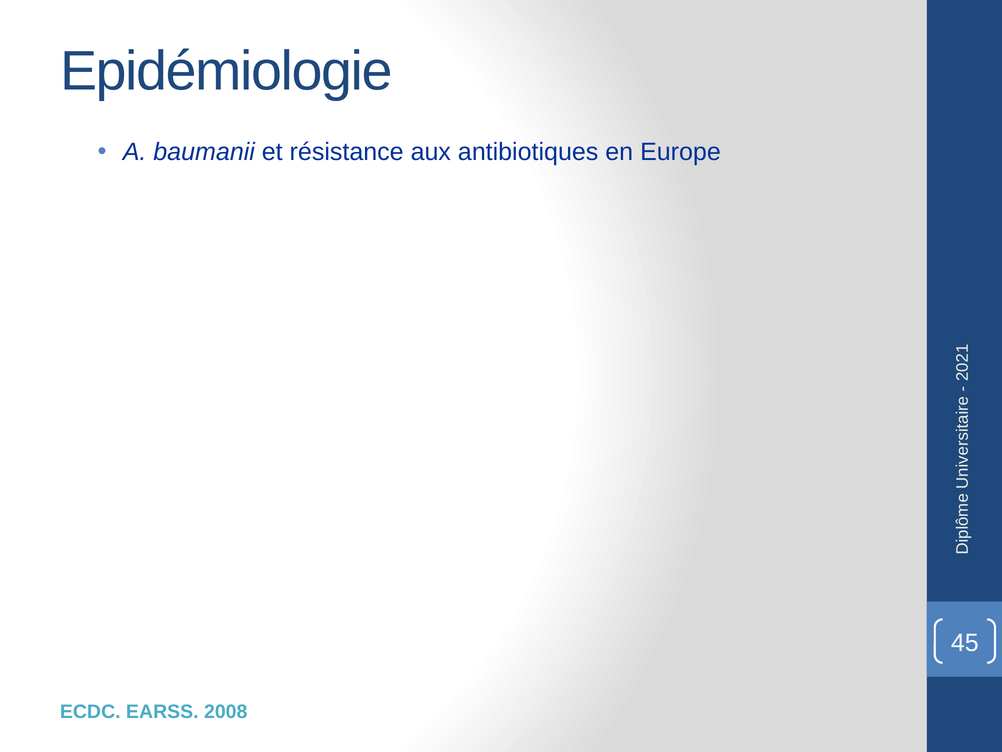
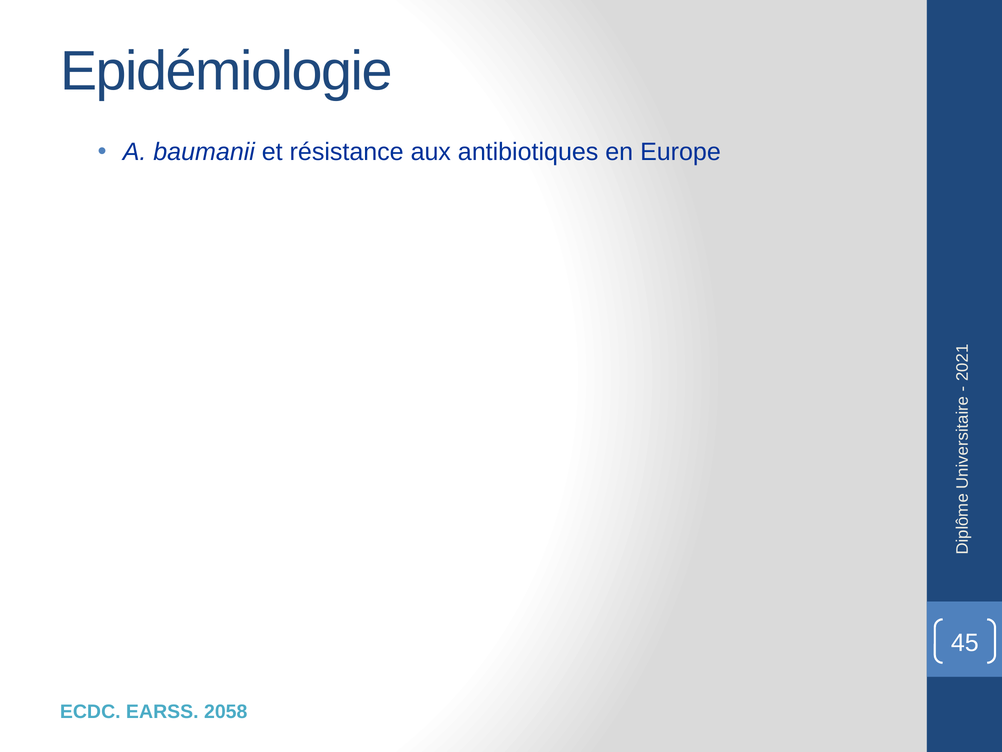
2008: 2008 -> 2058
